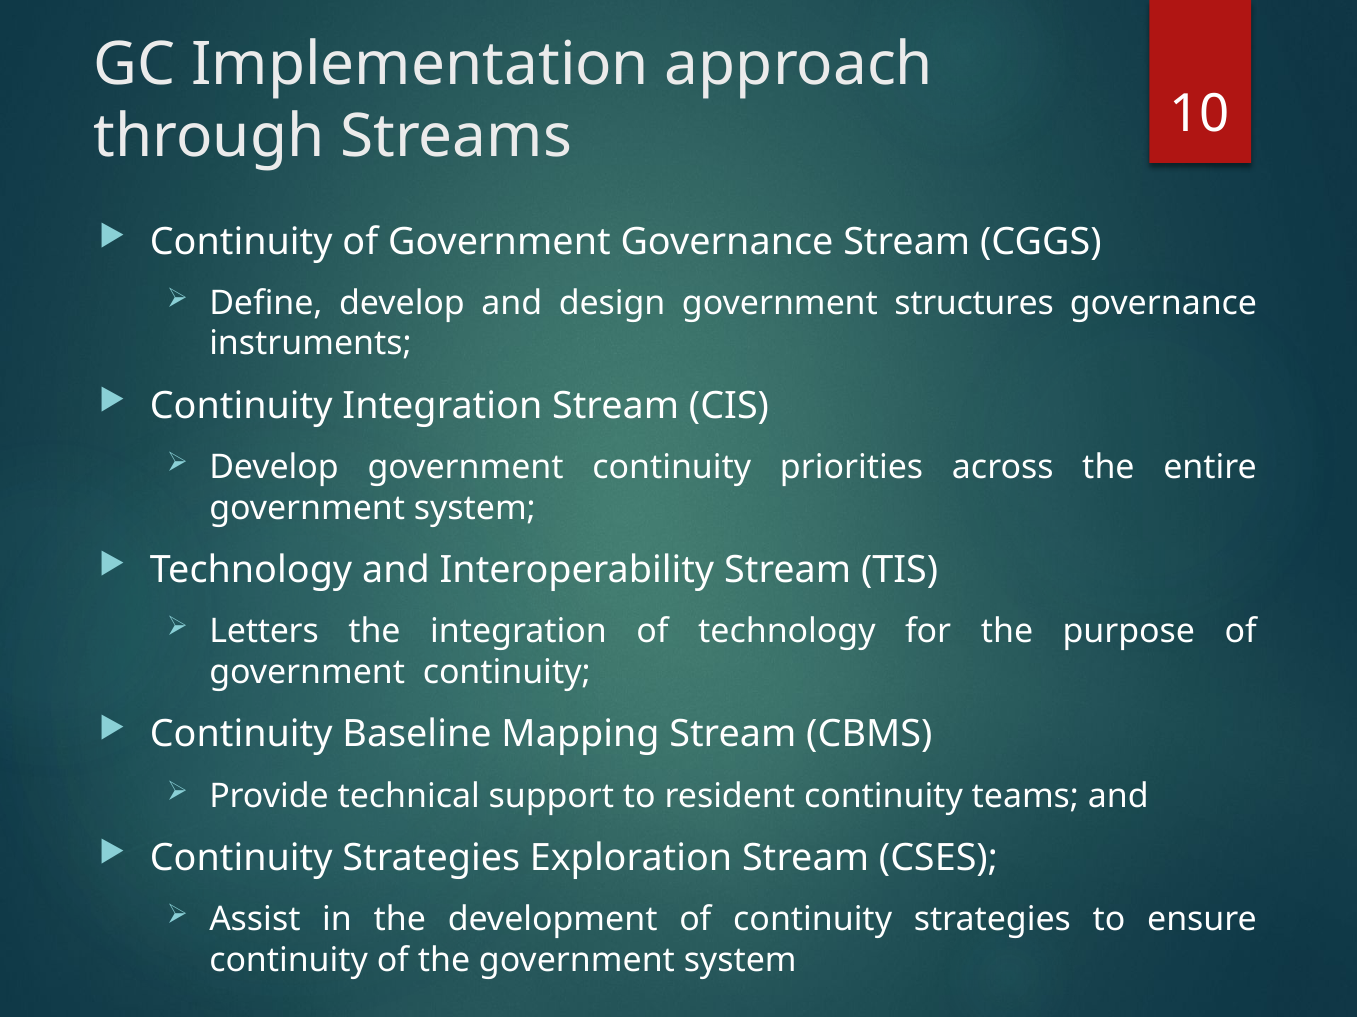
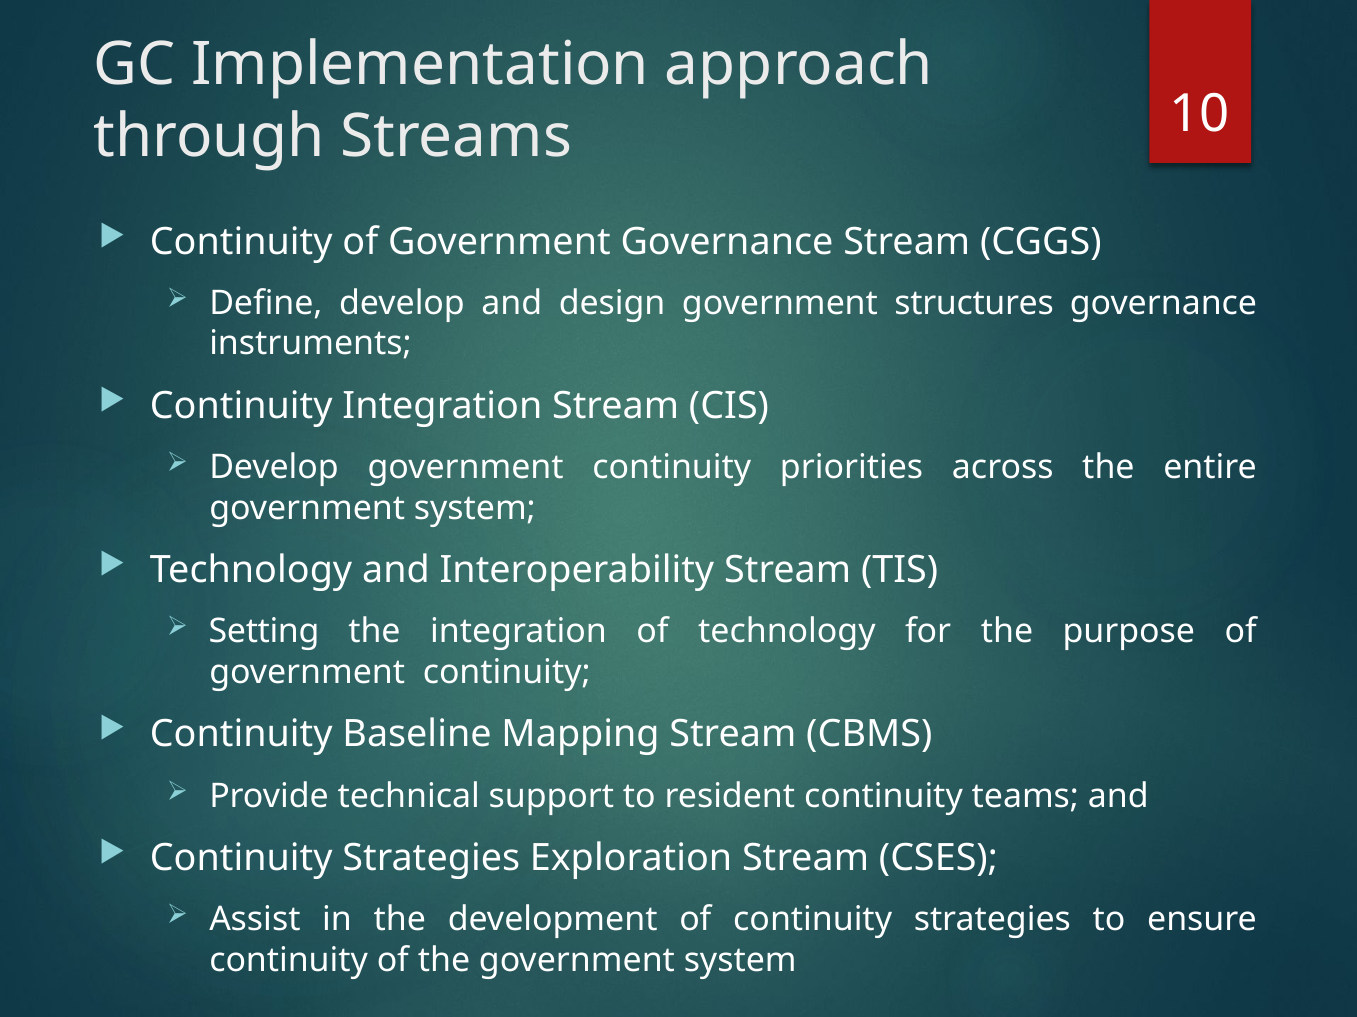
Letters: Letters -> Setting
